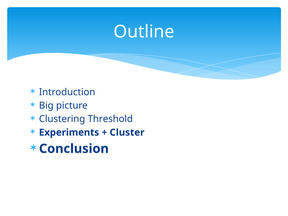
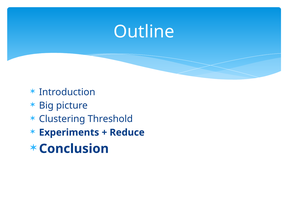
Cluster: Cluster -> Reduce
